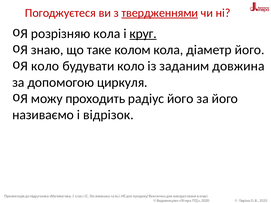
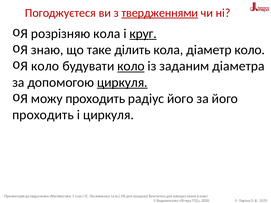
колом: колом -> ділить
діаметр його: його -> коло
коло at (131, 66) underline: none -> present
довжина: довжина -> діаметра
циркуля at (122, 82) underline: none -> present
називаємо at (43, 115): називаємо -> проходить
і відрізок: відрізок -> циркуля
